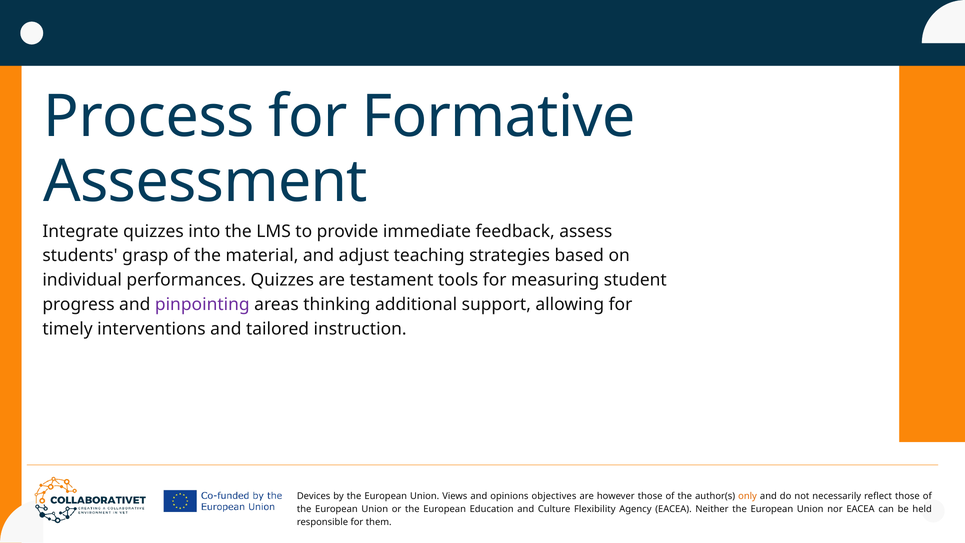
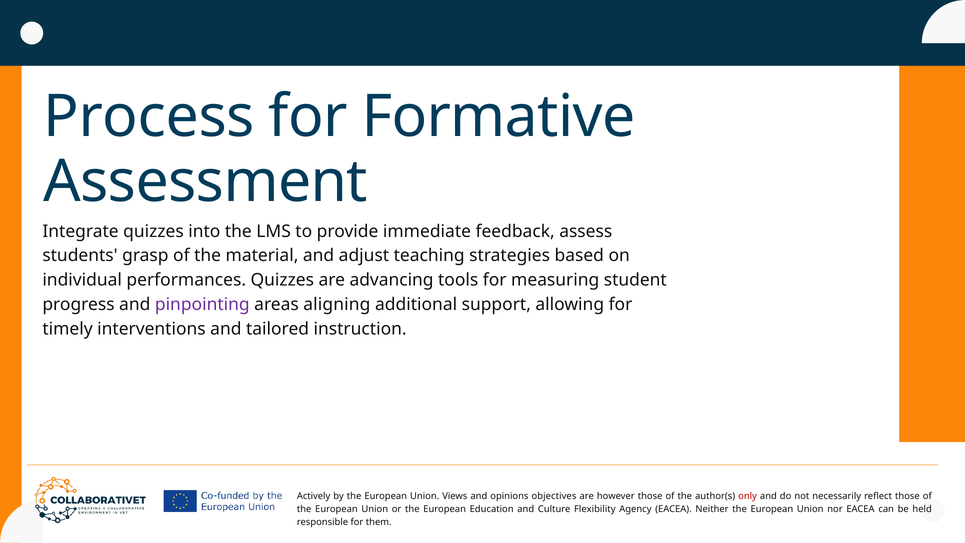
testament: testament -> advancing
thinking: thinking -> aligning
Devices: Devices -> Actively
only colour: orange -> red
